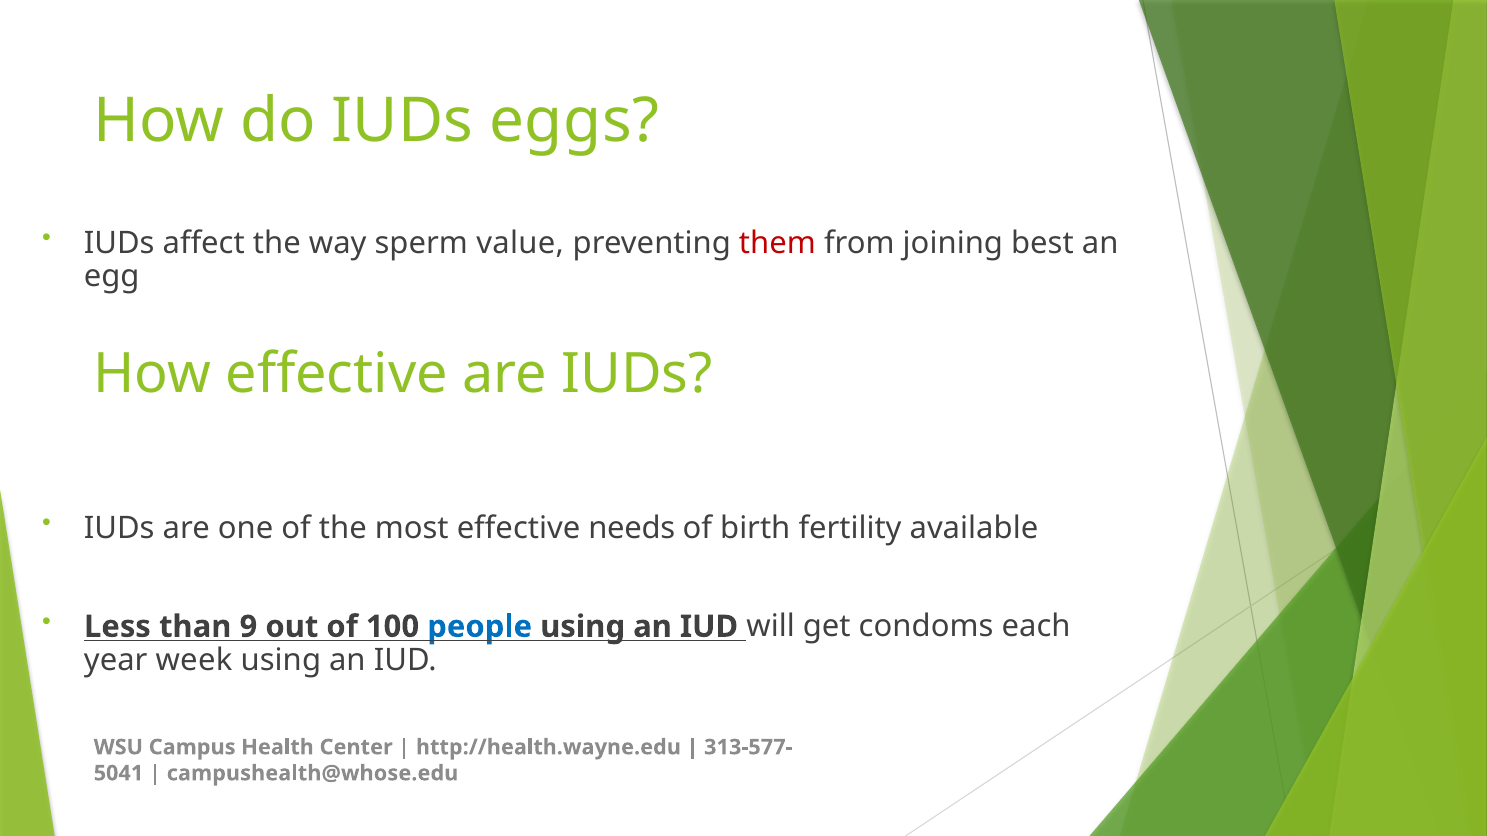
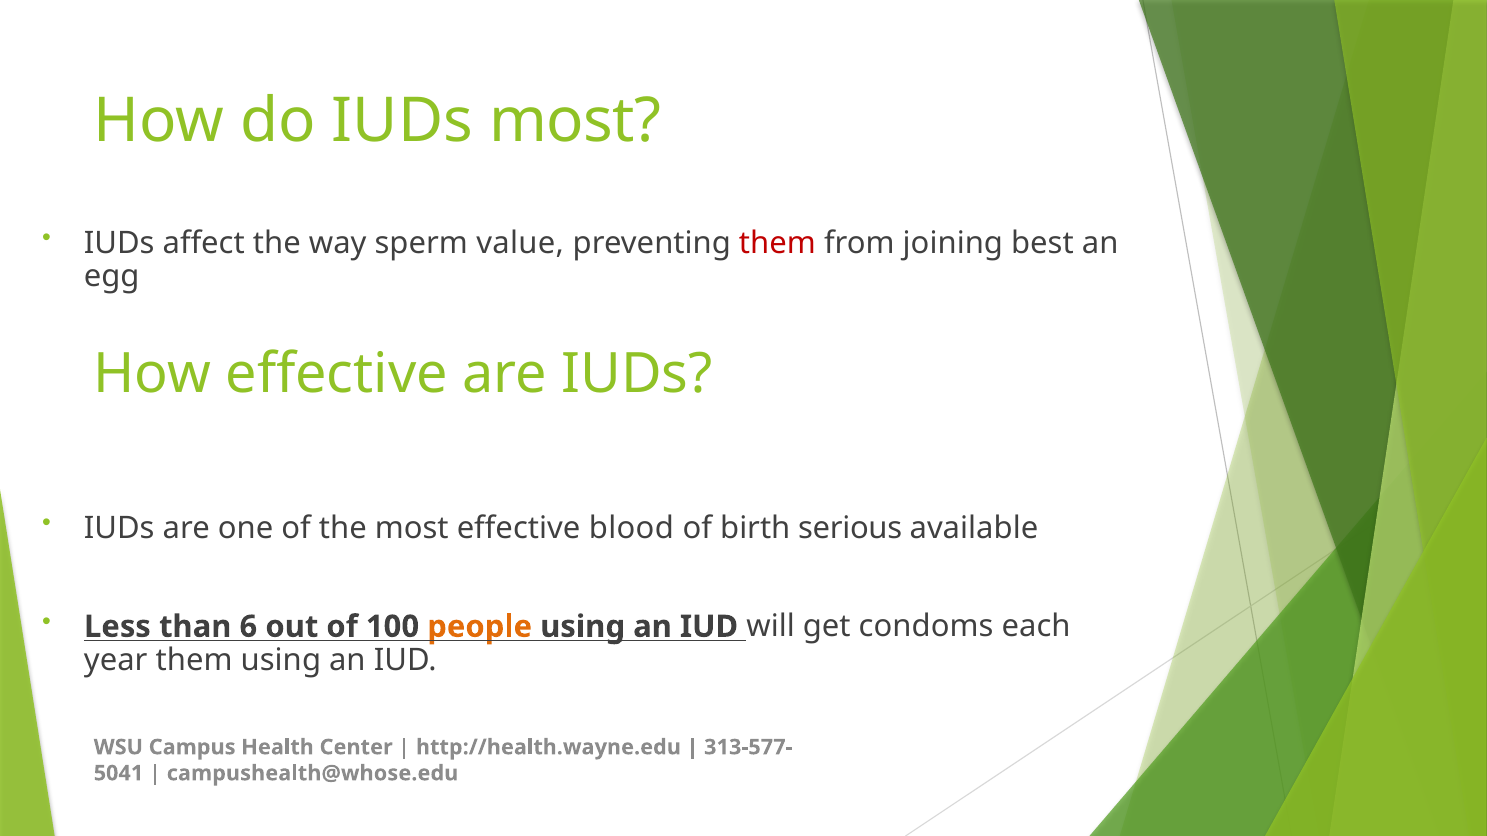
IUDs eggs: eggs -> most
needs: needs -> blood
fertility: fertility -> serious
9: 9 -> 6
people colour: blue -> orange
year week: week -> them
